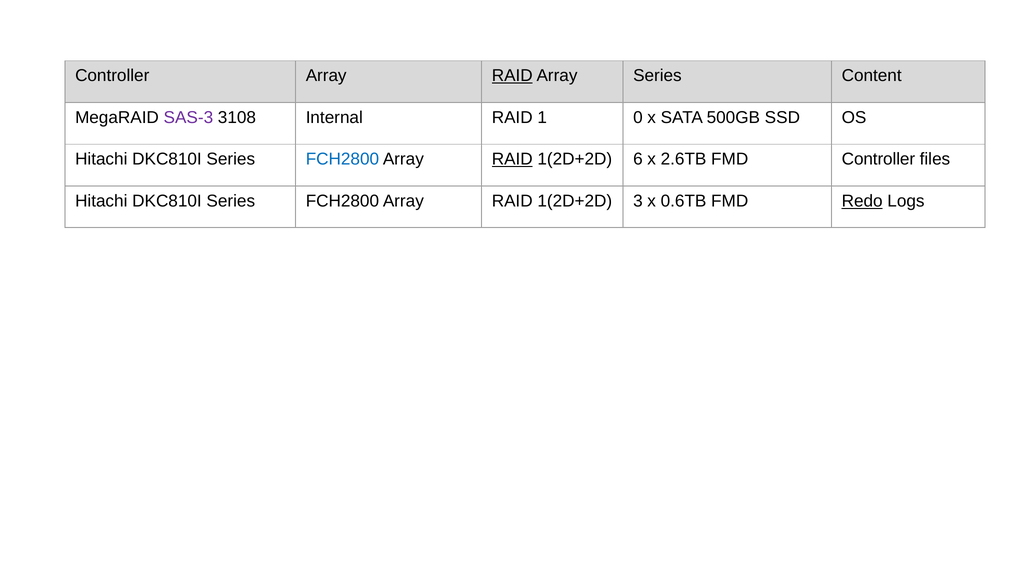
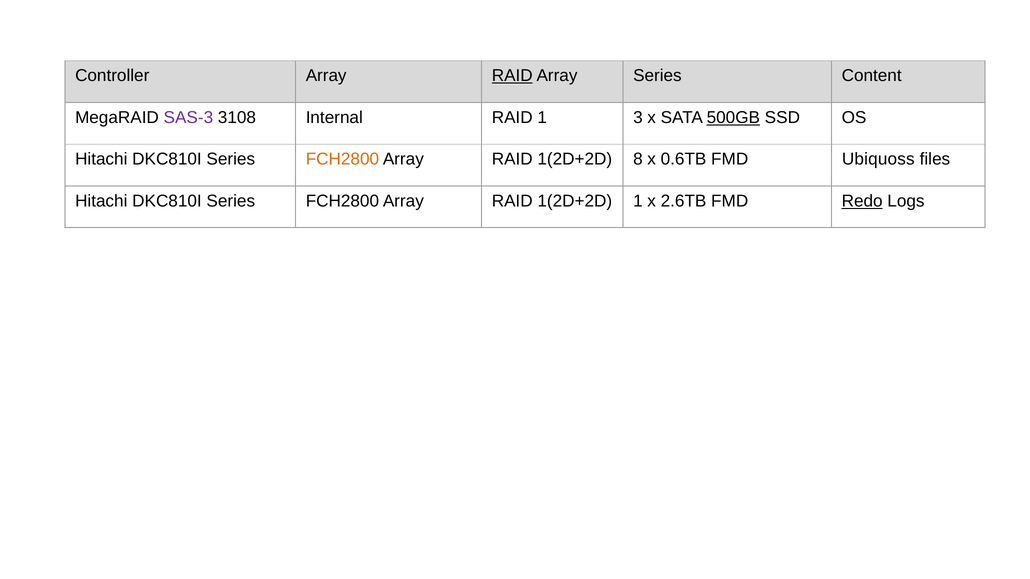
0: 0 -> 3
500GB underline: none -> present
FCH2800 at (342, 159) colour: blue -> orange
RAID at (512, 159) underline: present -> none
6: 6 -> 8
2.6TB: 2.6TB -> 0.6TB
FMD Controller: Controller -> Ubiquoss
1(2D+2D 3: 3 -> 1
0.6TB: 0.6TB -> 2.6TB
